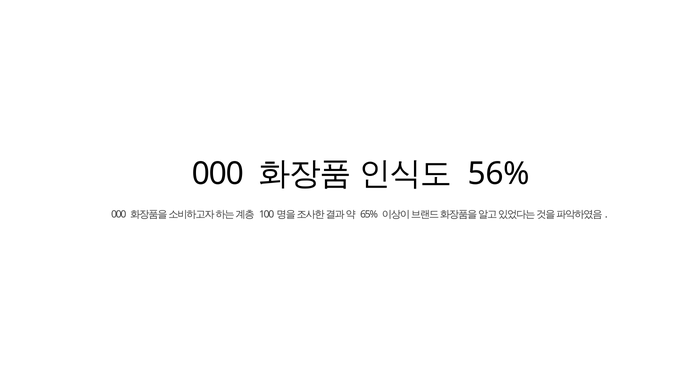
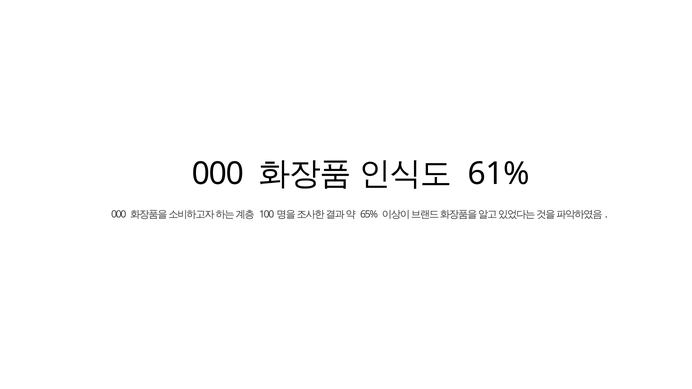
56%: 56% -> 61%
